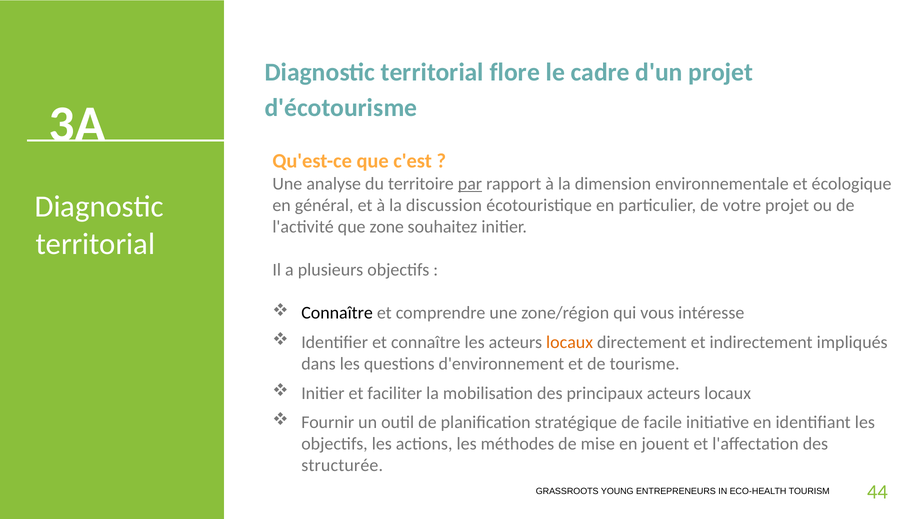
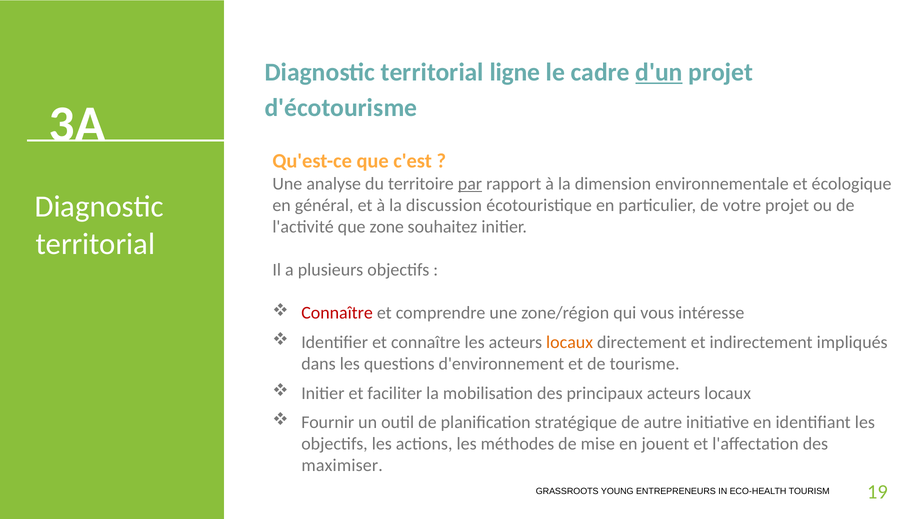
flore: flore -> ligne
d'un underline: none -> present
Connaître at (337, 313) colour: black -> red
facile: facile -> autre
structurée: structurée -> maximiser
44: 44 -> 19
